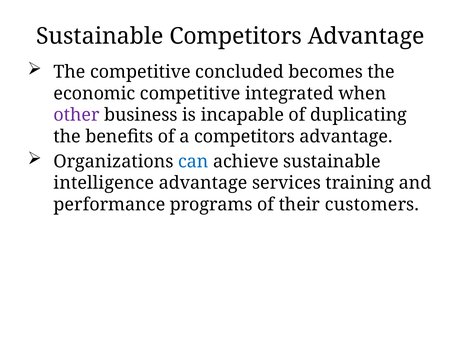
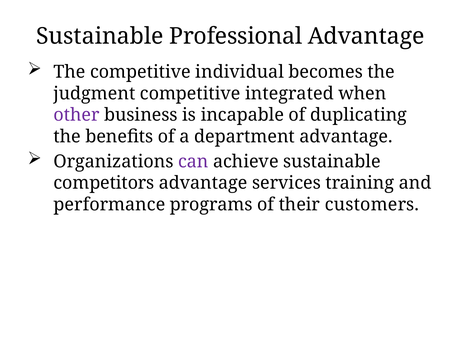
Sustainable Competitors: Competitors -> Professional
concluded: concluded -> individual
economic: economic -> judgment
a competitors: competitors -> department
can colour: blue -> purple
intelligence: intelligence -> competitors
